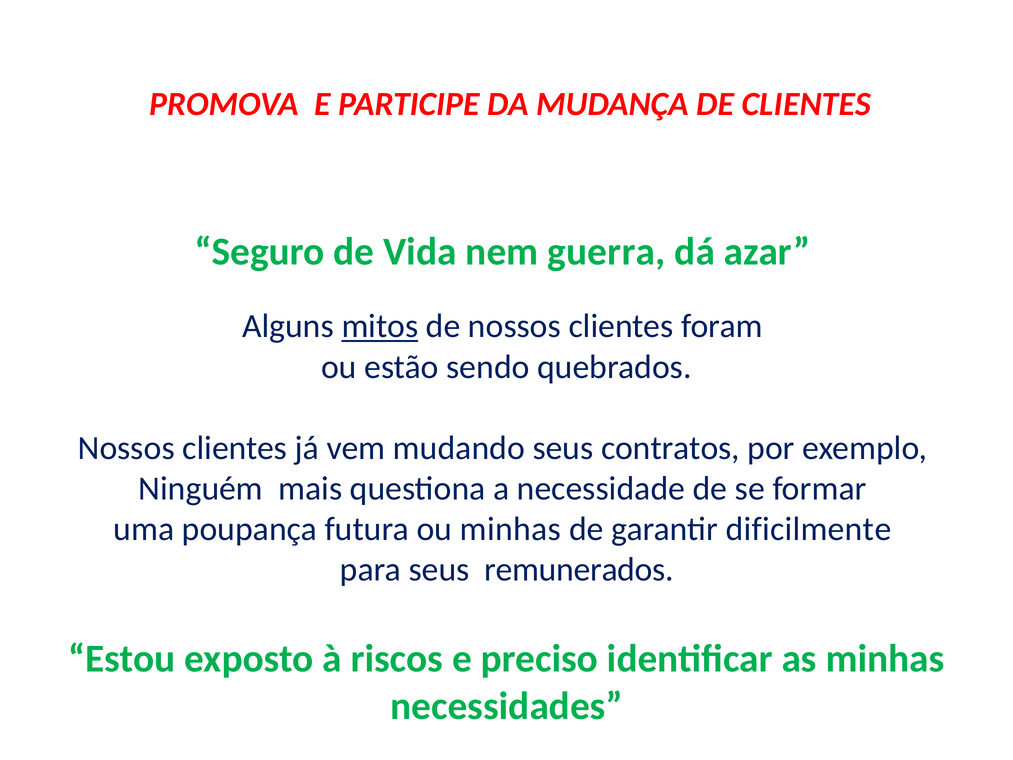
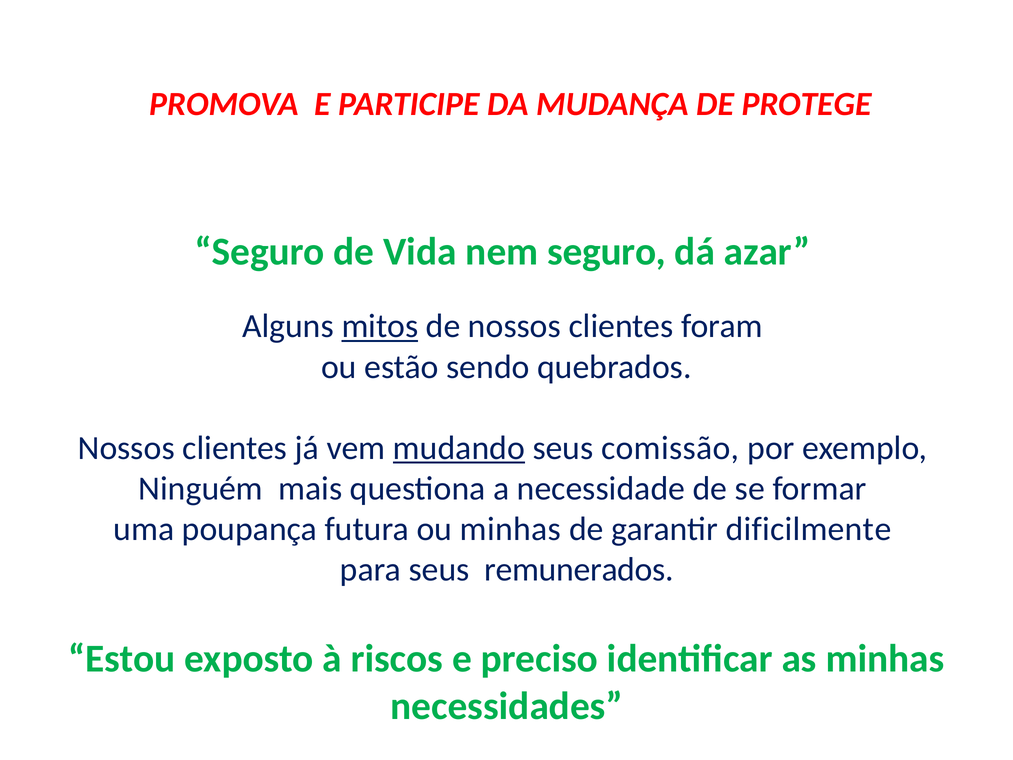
DE CLIENTES: CLIENTES -> PROTEGE
nem guerra: guerra -> seguro
mudando underline: none -> present
contratos: contratos -> comissão
